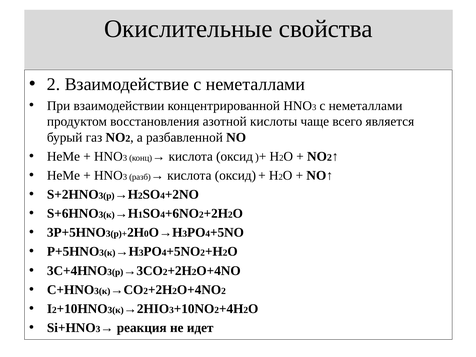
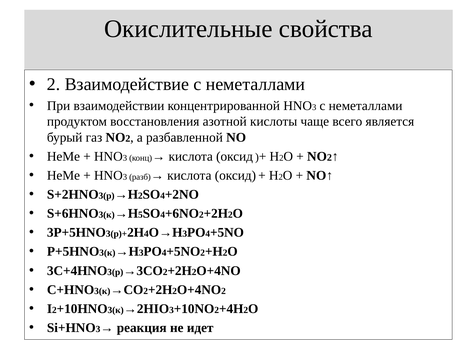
1: 1 -> 5
0 at (146, 234): 0 -> 4
